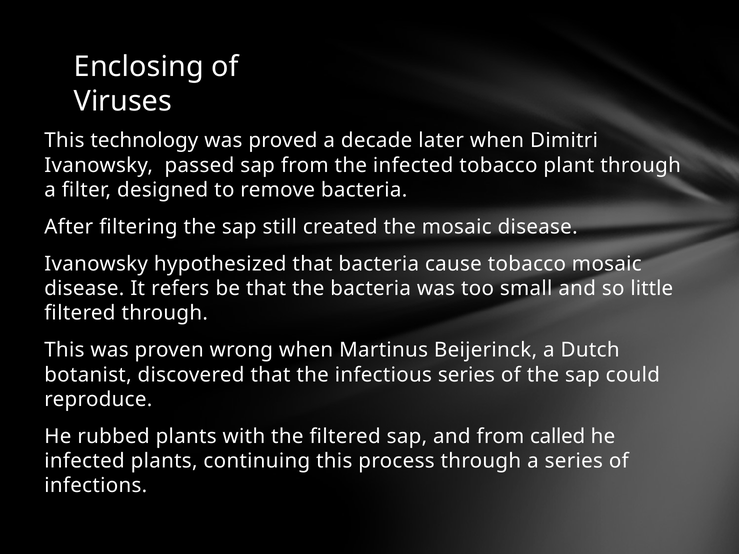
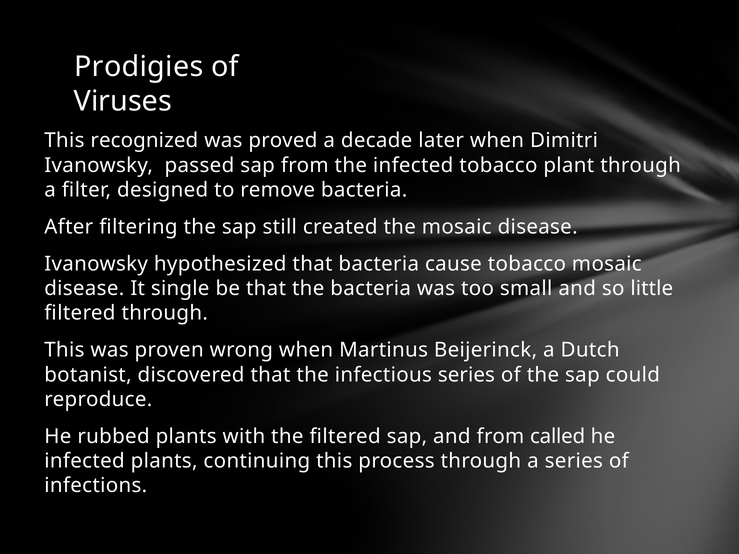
Enclosing: Enclosing -> Prodigies
technology: technology -> recognized
refers: refers -> single
